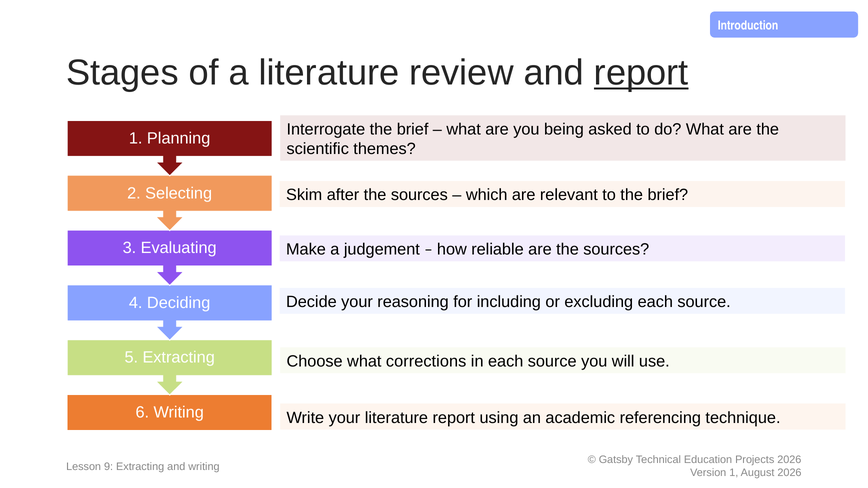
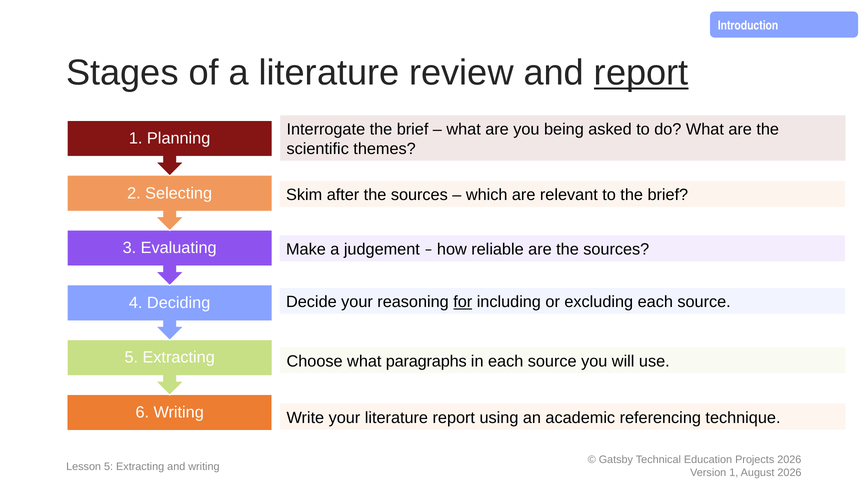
for underline: none -> present
corrections: corrections -> paragraphs
Lesson 9: 9 -> 5
